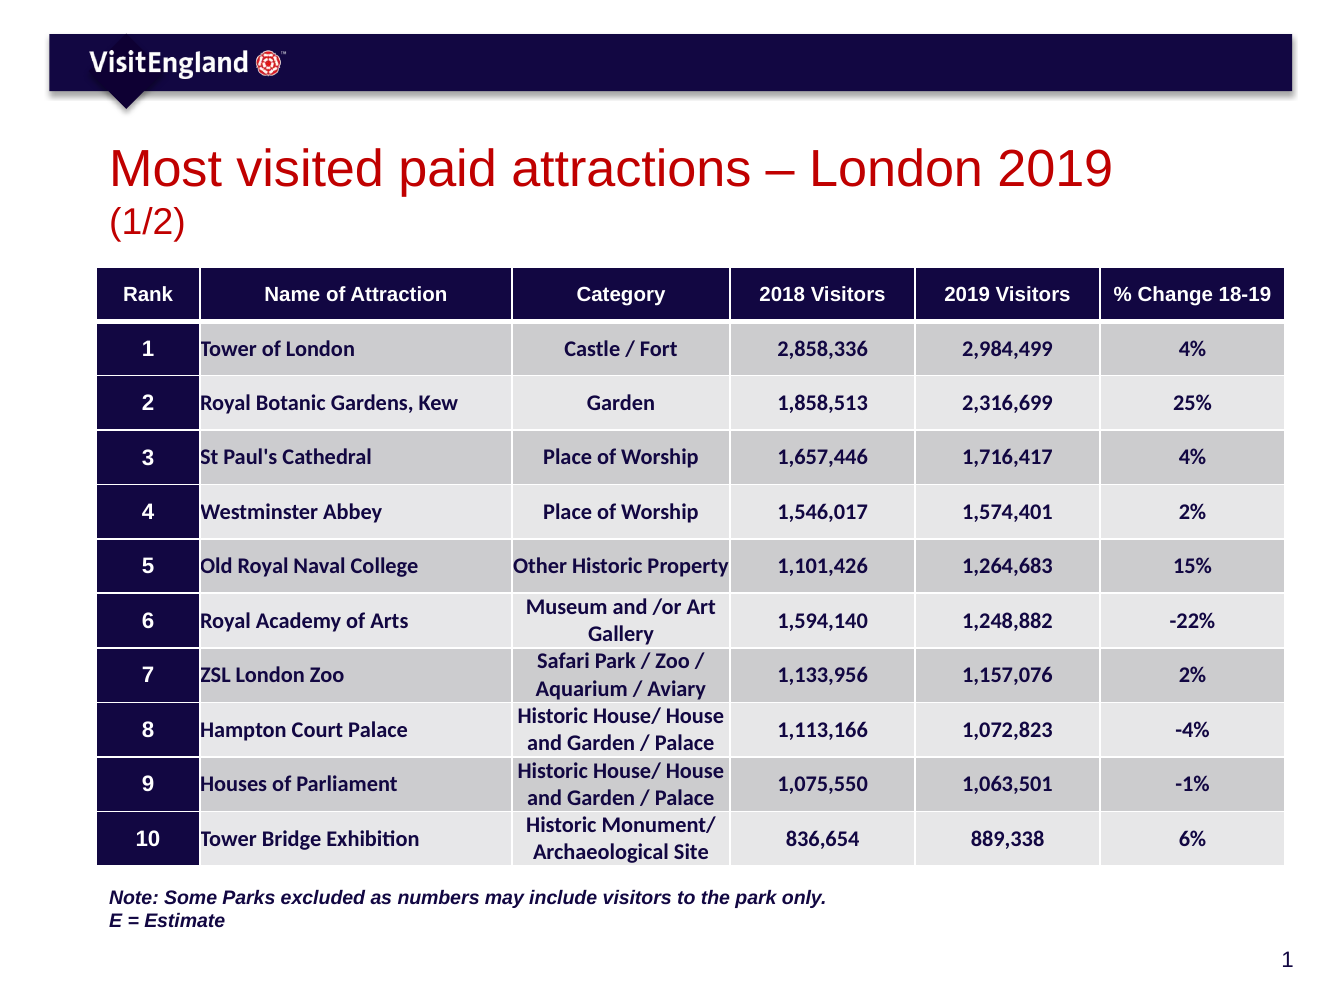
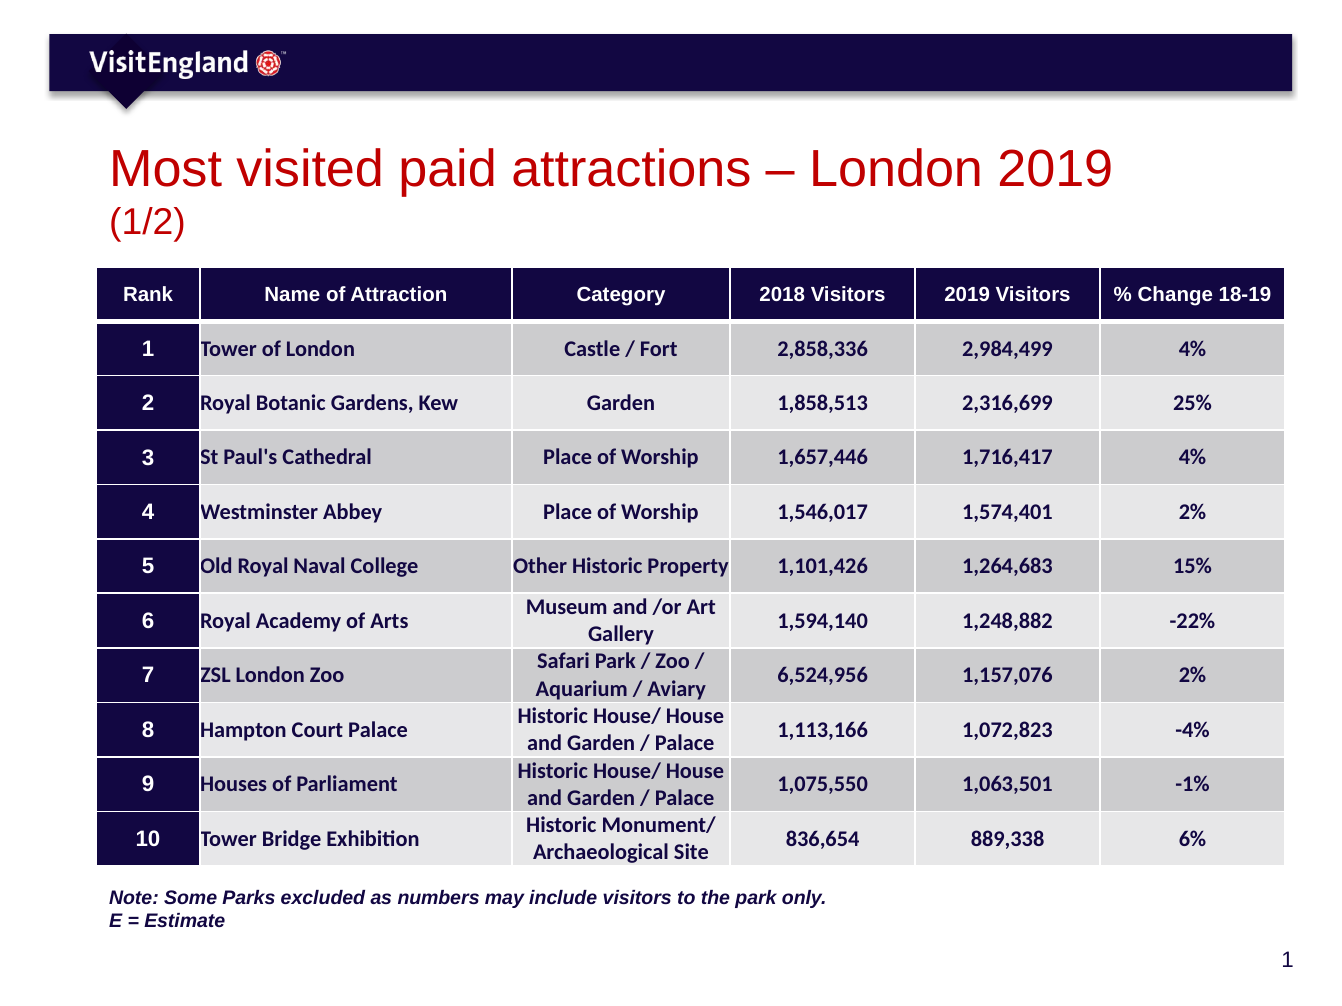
1,133,956: 1,133,956 -> 6,524,956
